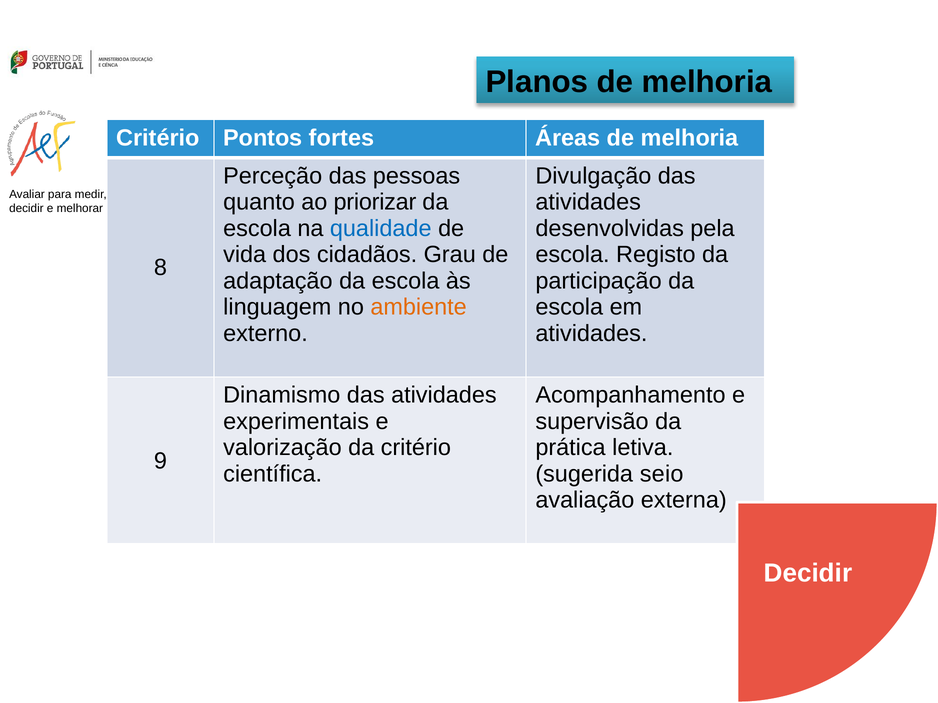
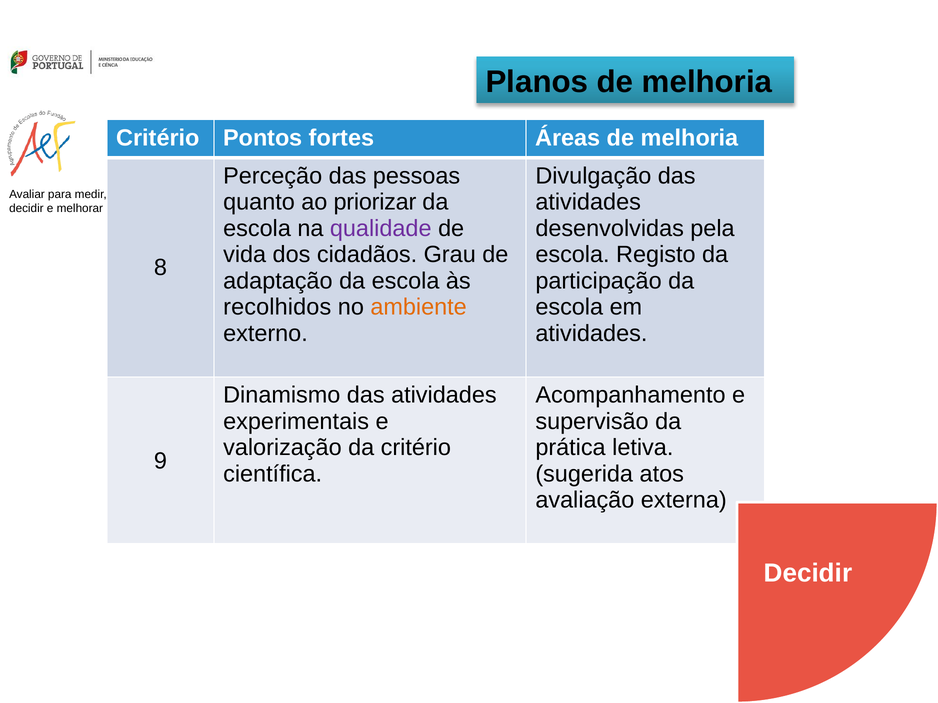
qualidade colour: blue -> purple
linguagem: linguagem -> recolhidos
seio: seio -> atos
